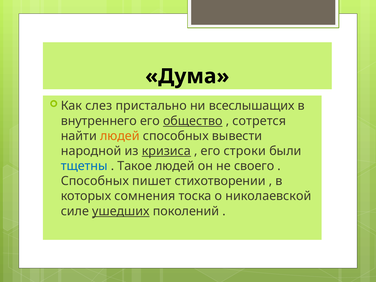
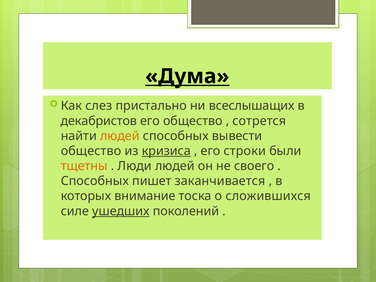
Дума underline: none -> present
внутреннего: внутреннего -> декабристов
общество at (193, 121) underline: present -> none
народной at (91, 151): народной -> общество
тщетны colour: blue -> orange
Такое: Такое -> Люди
стихотворении: стихотворении -> заканчивается
сомнения: сомнения -> внимание
николаевской: николаевской -> сложившихся
